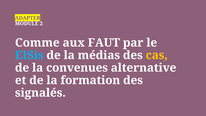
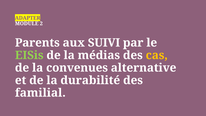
Comme: Comme -> Parents
FAUT: FAUT -> SUIVI
EISis colour: light blue -> light green
formation: formation -> durabilité
signalés: signalés -> familial
